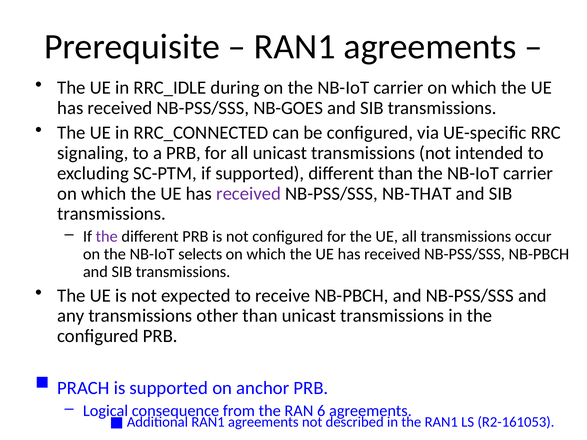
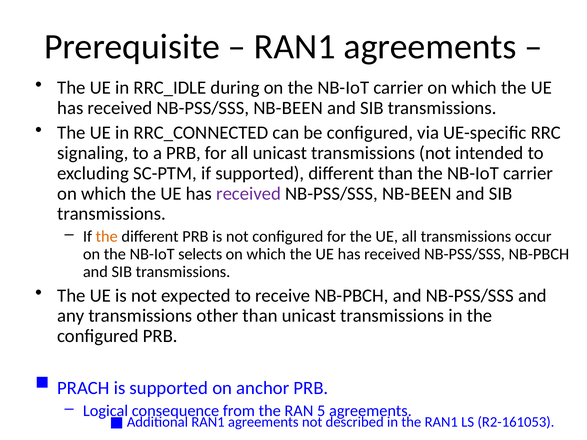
NB-GOES at (288, 108): NB-GOES -> NB-BEEN
NB-THAT at (417, 194): NB-THAT -> NB-BEEN
the at (107, 237) colour: purple -> orange
6: 6 -> 5
